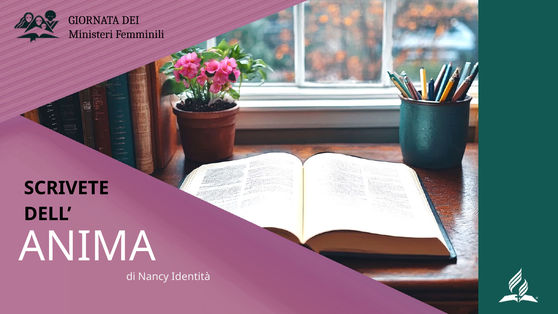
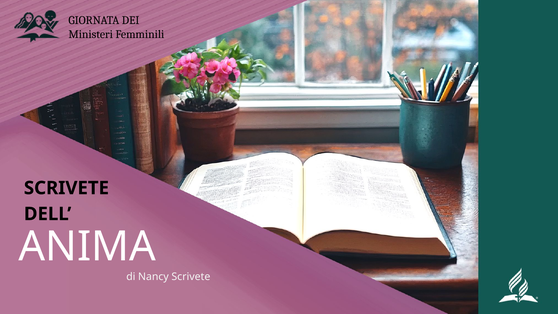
Nancy Identità: Identità -> Scrivete
